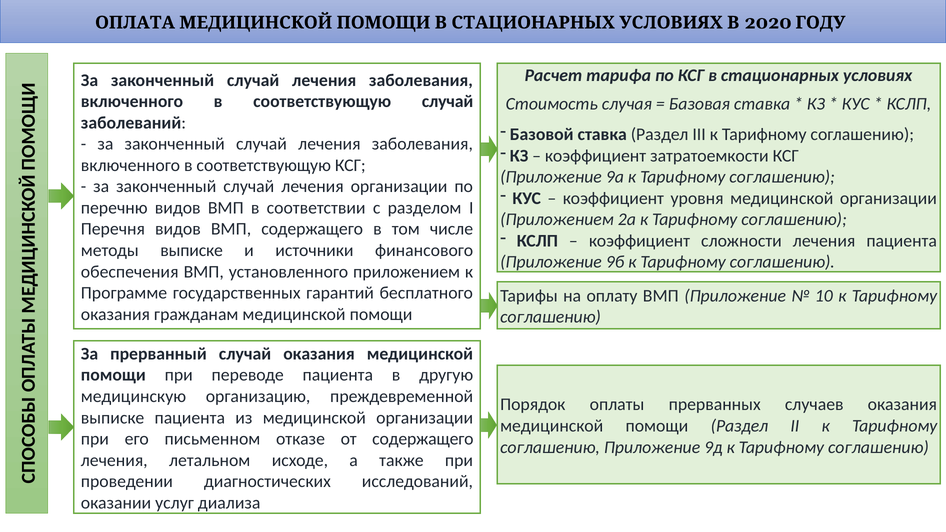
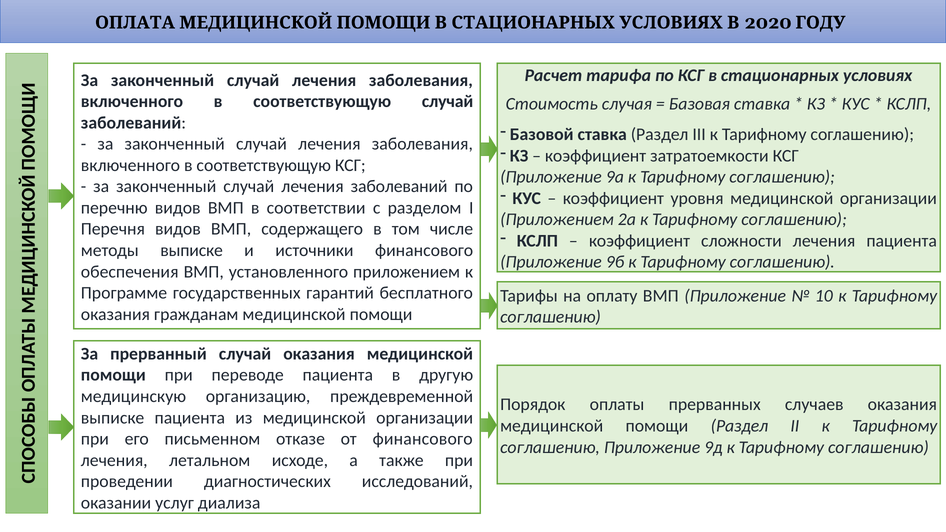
лечения организации: организации -> заболеваний
от содержащего: содержащего -> финансового
